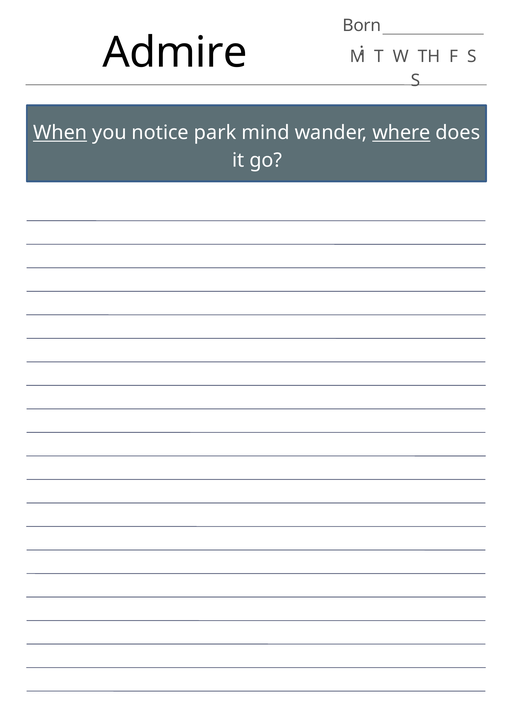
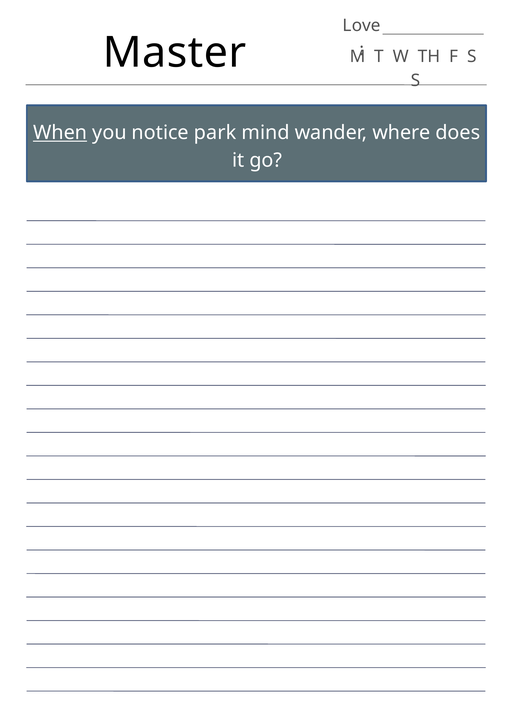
Born: Born -> Love
Admire: Admire -> Master
where underline: present -> none
